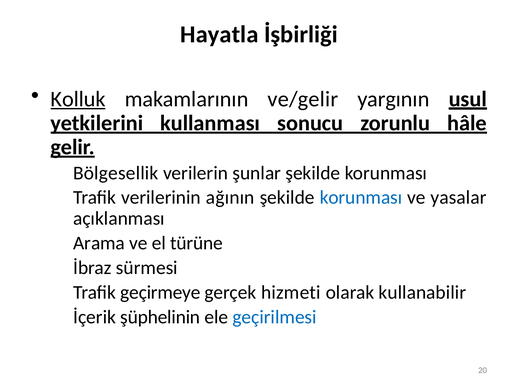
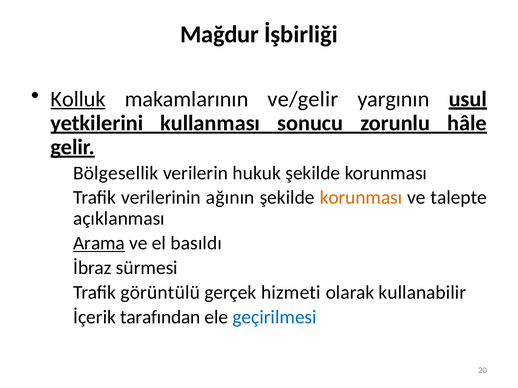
Hayatla: Hayatla -> Mağdur
şunlar: şunlar -> hukuk
korunması at (361, 198) colour: blue -> orange
yasalar: yasalar -> talepte
Arama underline: none -> present
türüne: türüne -> basıldı
geçirmeye: geçirmeye -> görüntülü
şüphelinin: şüphelinin -> tarafından
